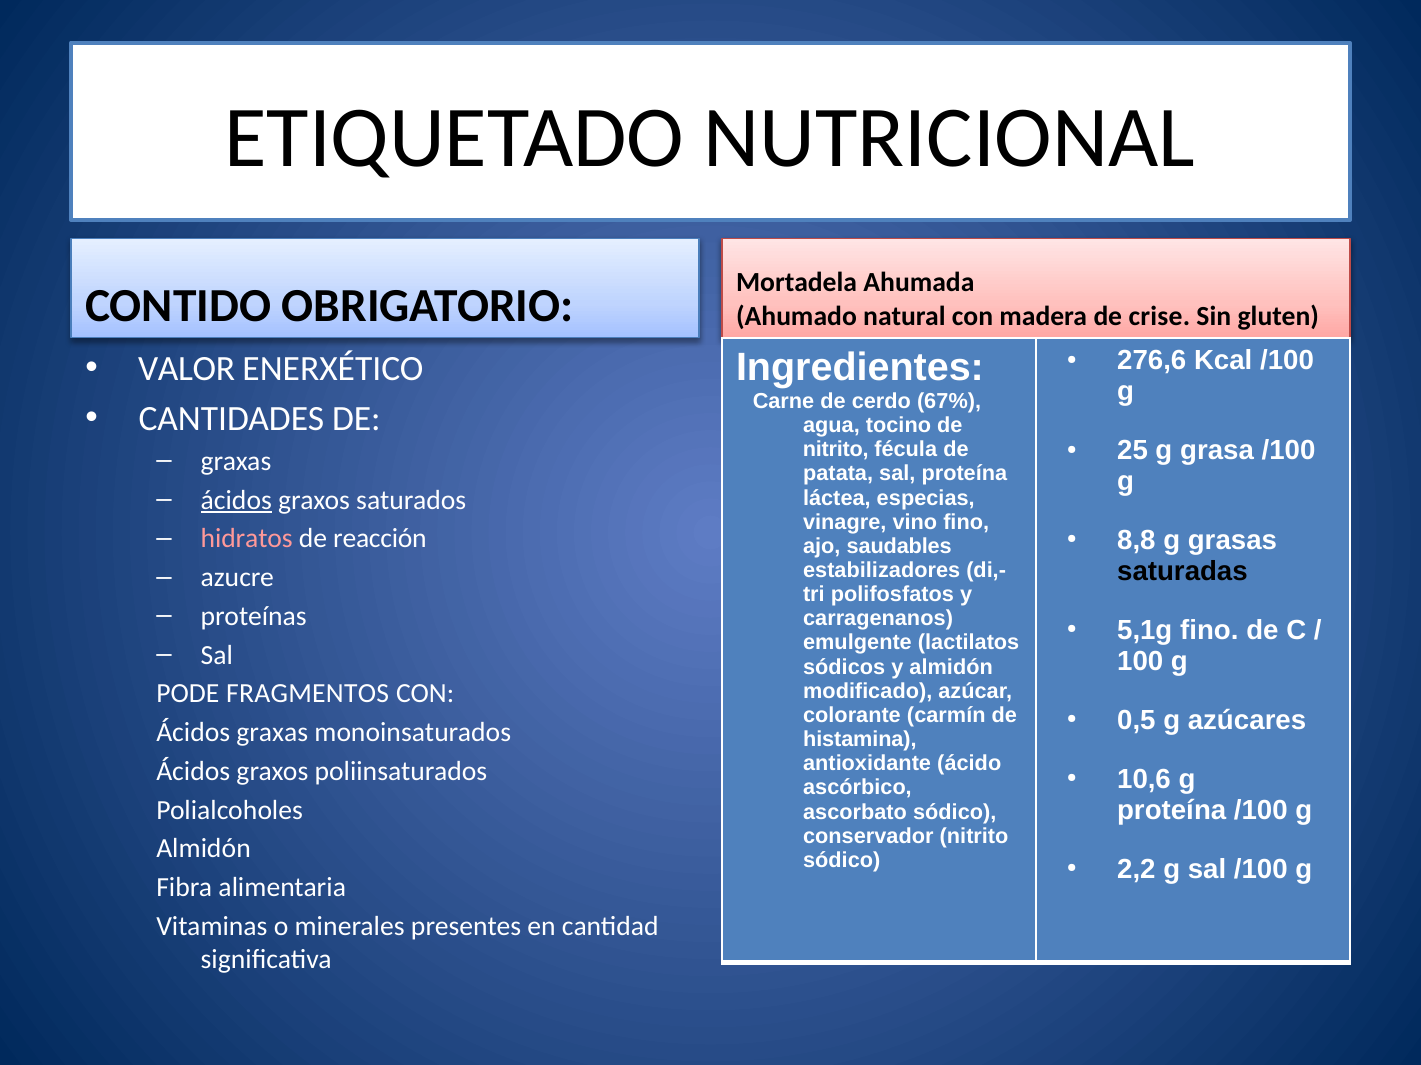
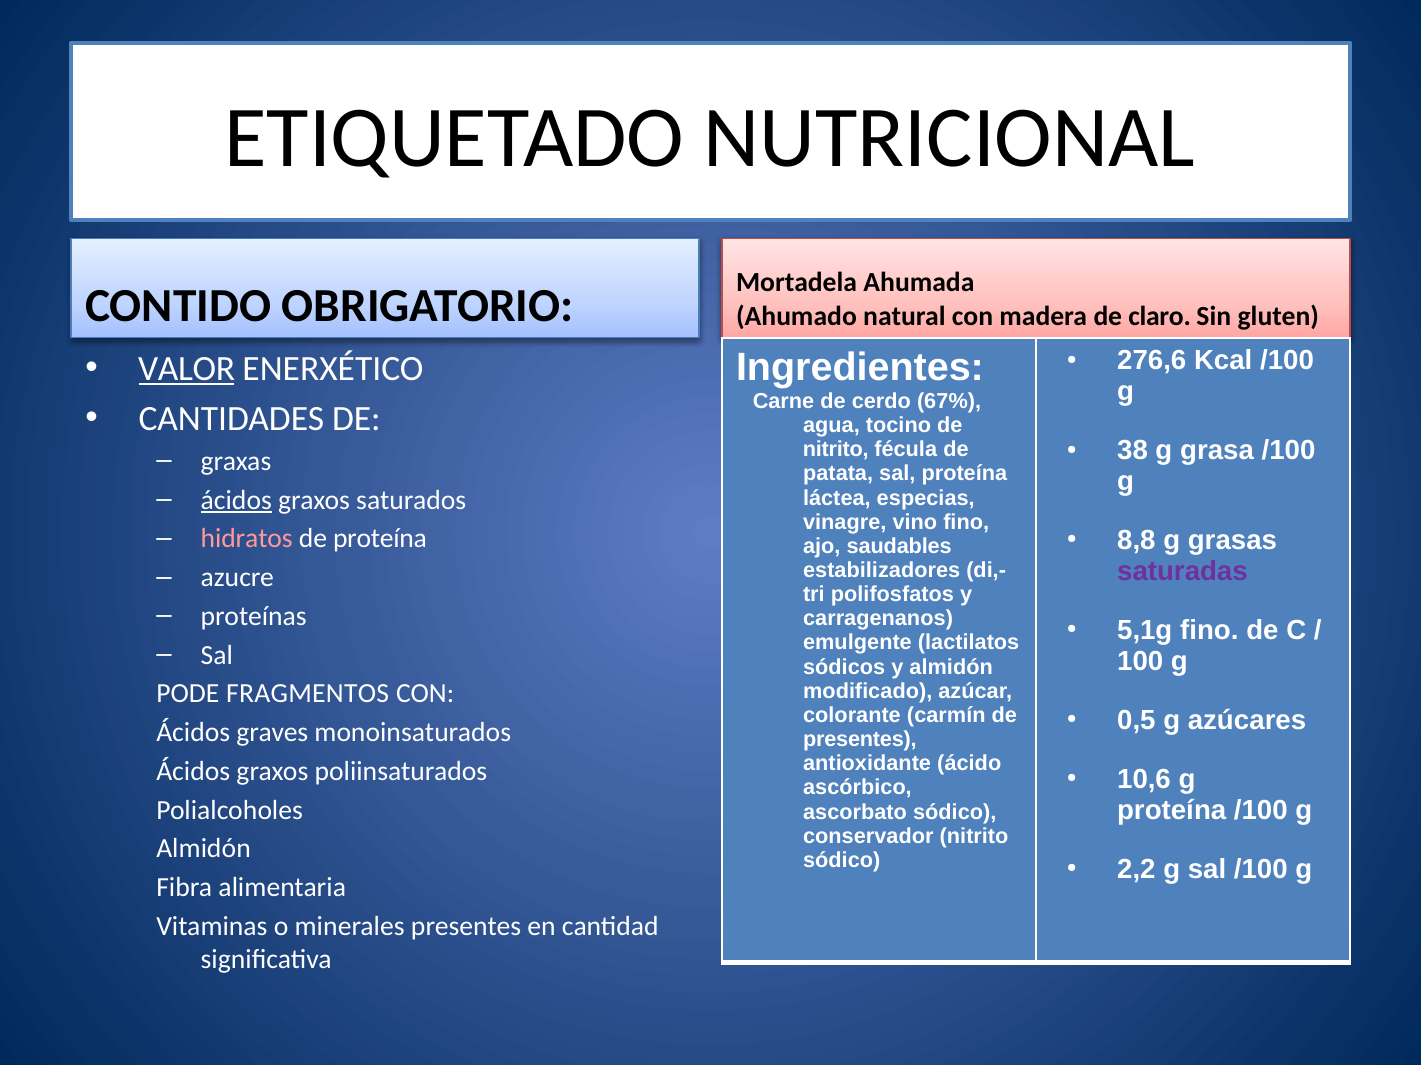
crise: crise -> claro
VALOR underline: none -> present
25: 25 -> 38
de reacción: reacción -> proteína
saturadas colour: black -> purple
Ácidos graxas: graxas -> graves
histamina at (860, 740): histamina -> presentes
